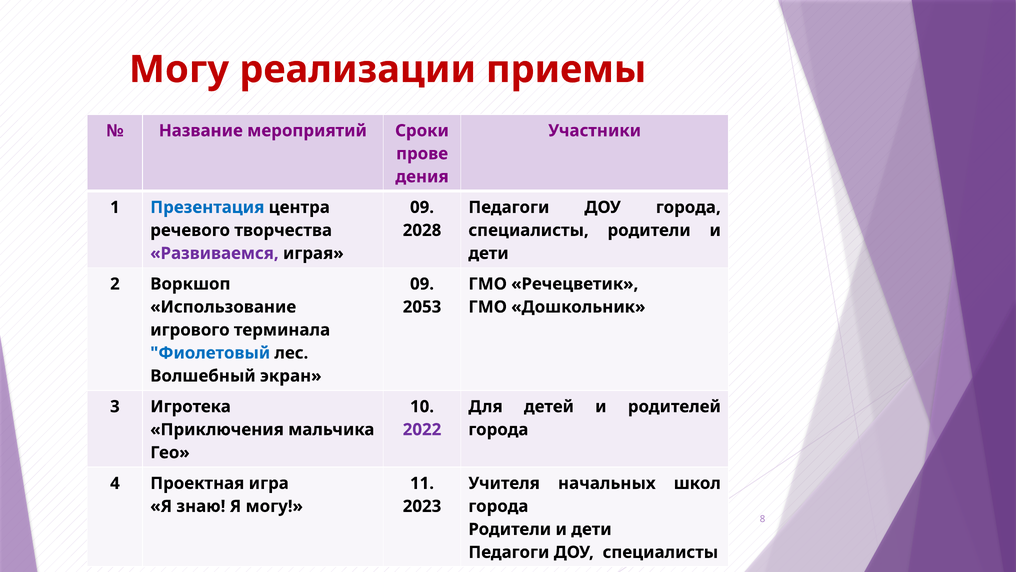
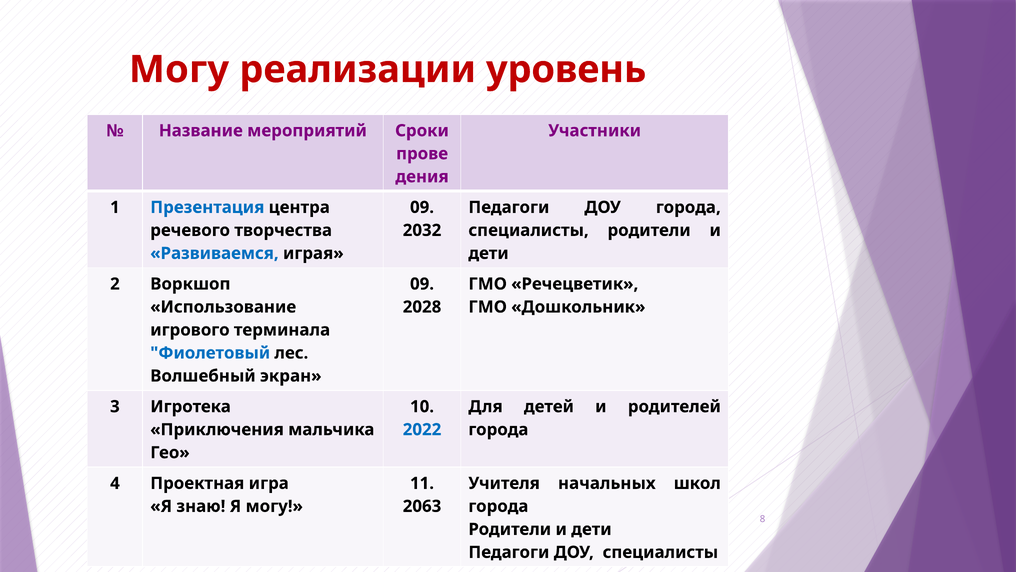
приемы: приемы -> уровень
2028: 2028 -> 2032
Развиваемся colour: purple -> blue
2053: 2053 -> 2028
2022 colour: purple -> blue
2023: 2023 -> 2063
